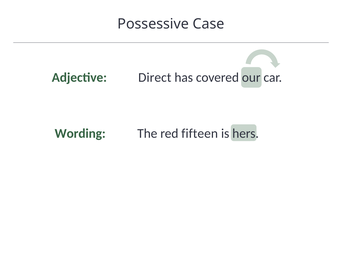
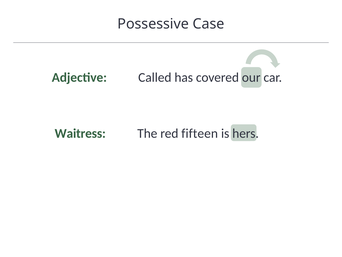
Direct: Direct -> Called
Wording: Wording -> Waitress
